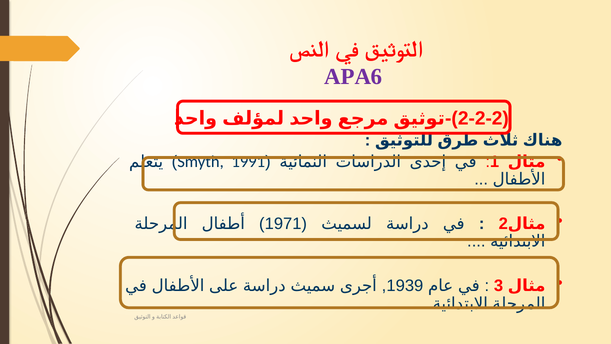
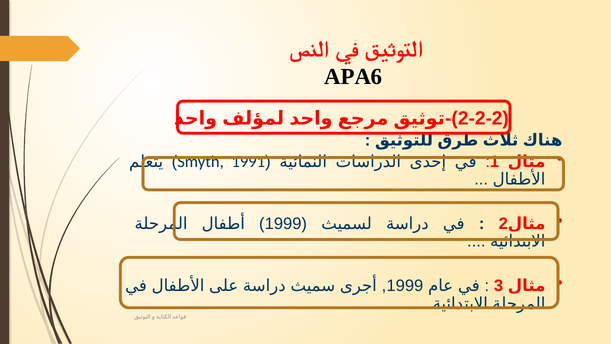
APA6 colour: purple -> black
1971 at (283, 223): 1971 -> 1999
1939 at (405, 285): 1939 -> 1999
